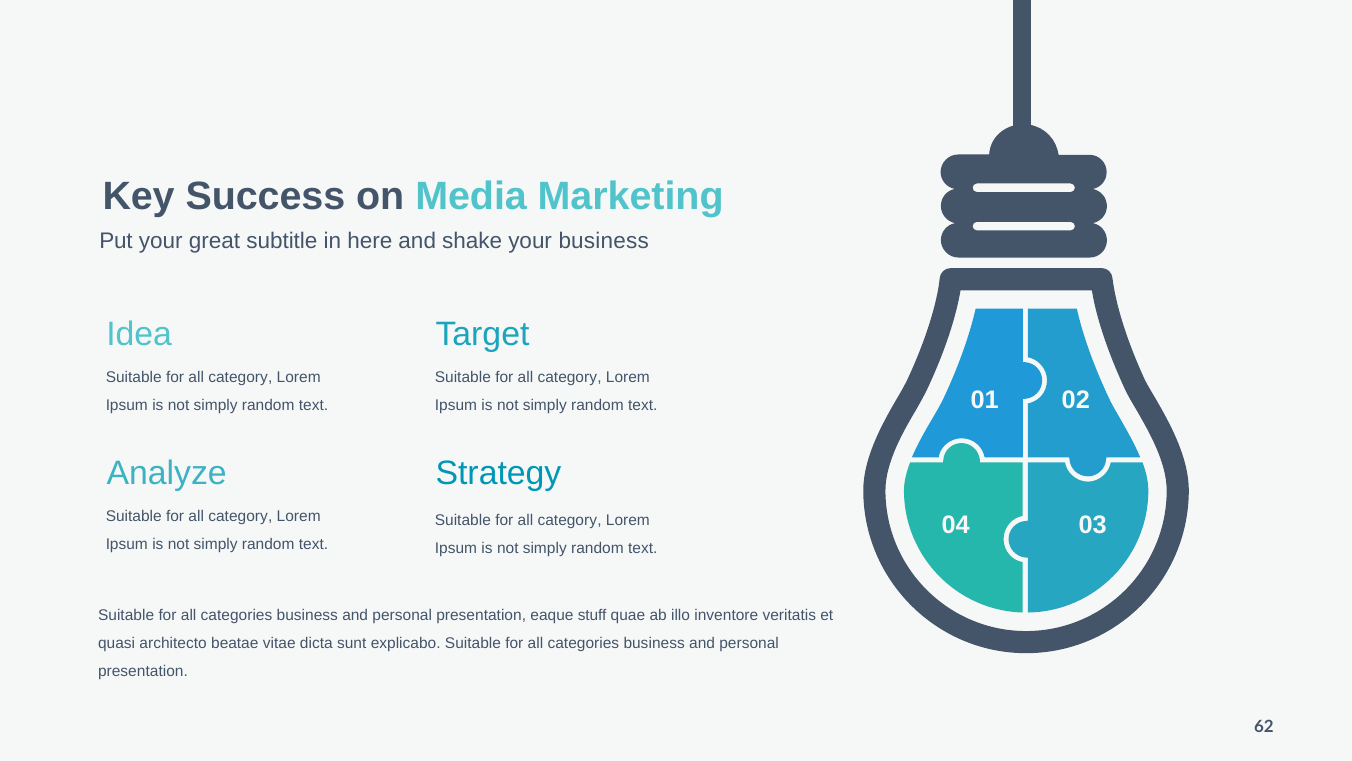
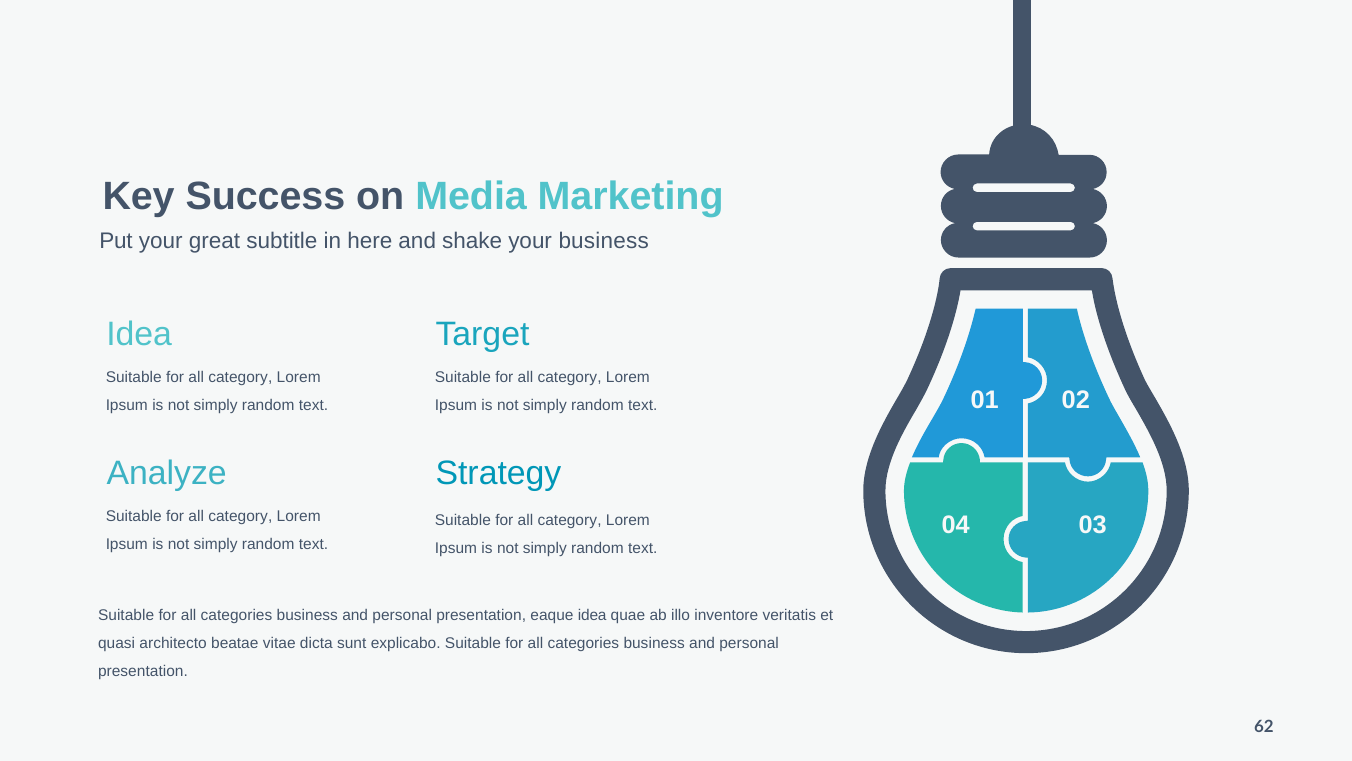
eaque stuff: stuff -> idea
